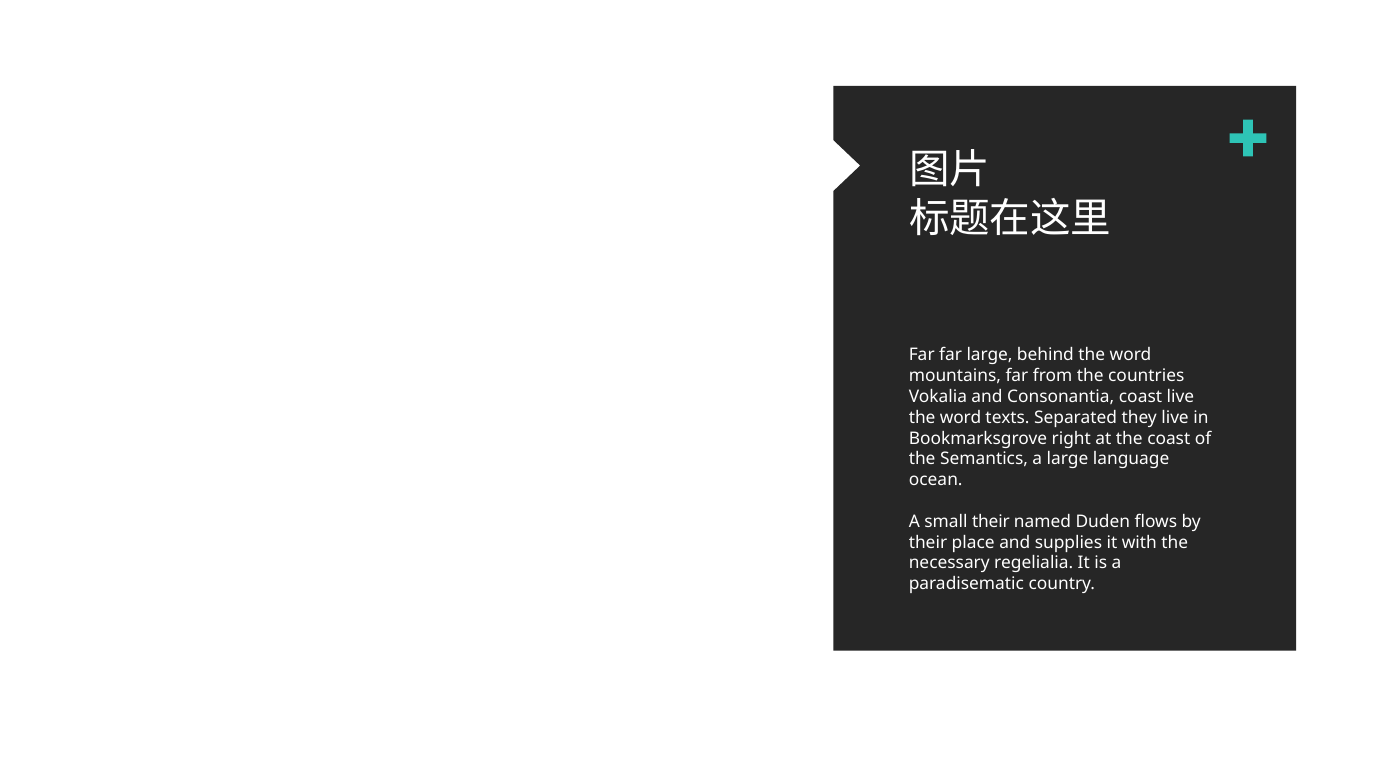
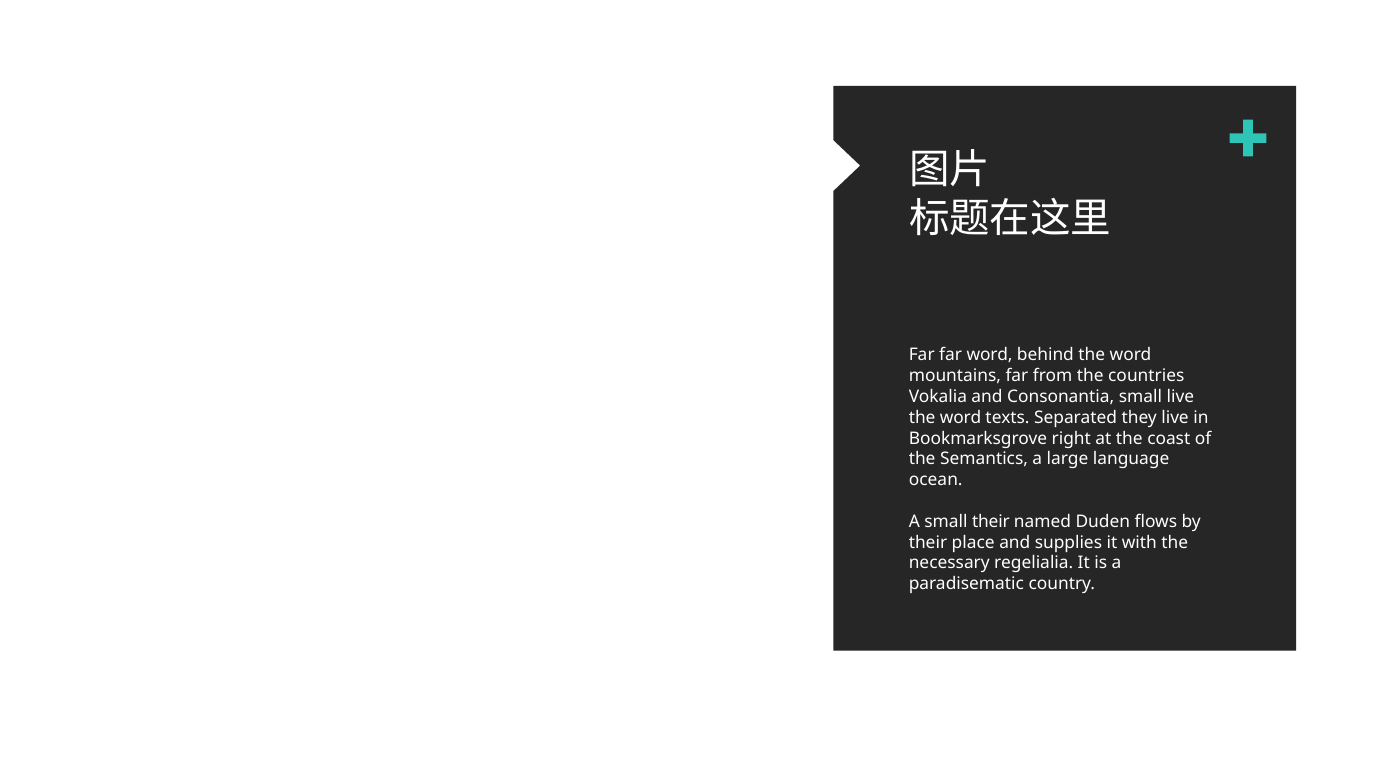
far large: large -> word
Consonantia coast: coast -> small
